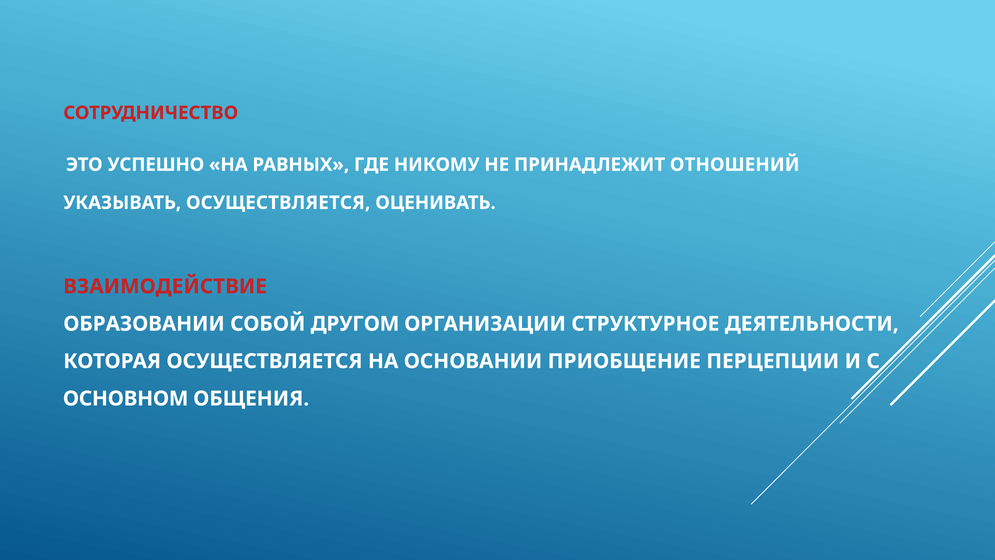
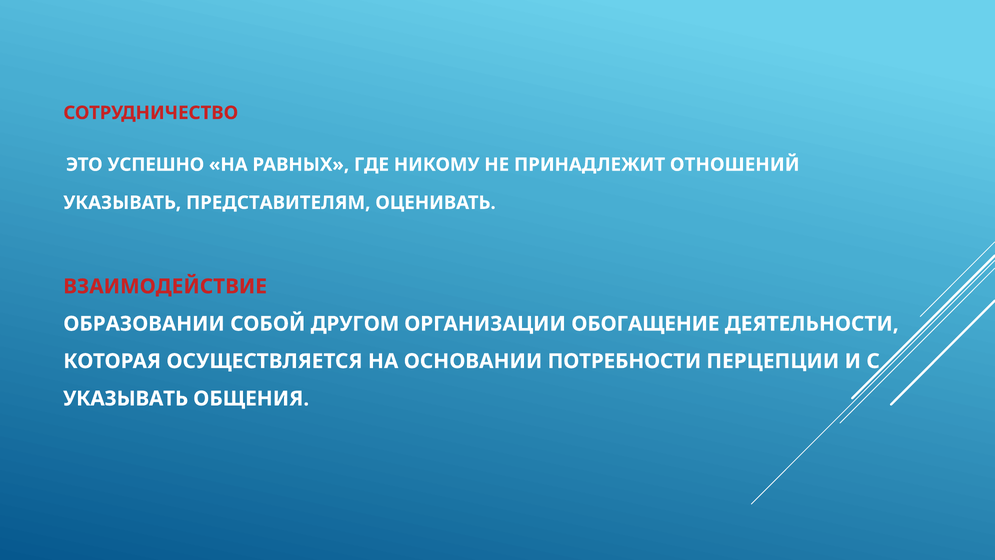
УКАЗЫВАТЬ ОСУЩЕСТВЛЯЕТСЯ: ОСУЩЕСТВЛЯЕТСЯ -> ПРЕДСТАВИТЕЛЯМ
СТРУКТУРНОЕ: СТРУКТУРНОЕ -> ОБОГАЩЕНИЕ
ПРИОБЩЕНИЕ: ПРИОБЩЕНИЕ -> ПОТРЕБНОСТИ
ОСНОВНОМ at (126, 398): ОСНОВНОМ -> УКАЗЫВАТЬ
